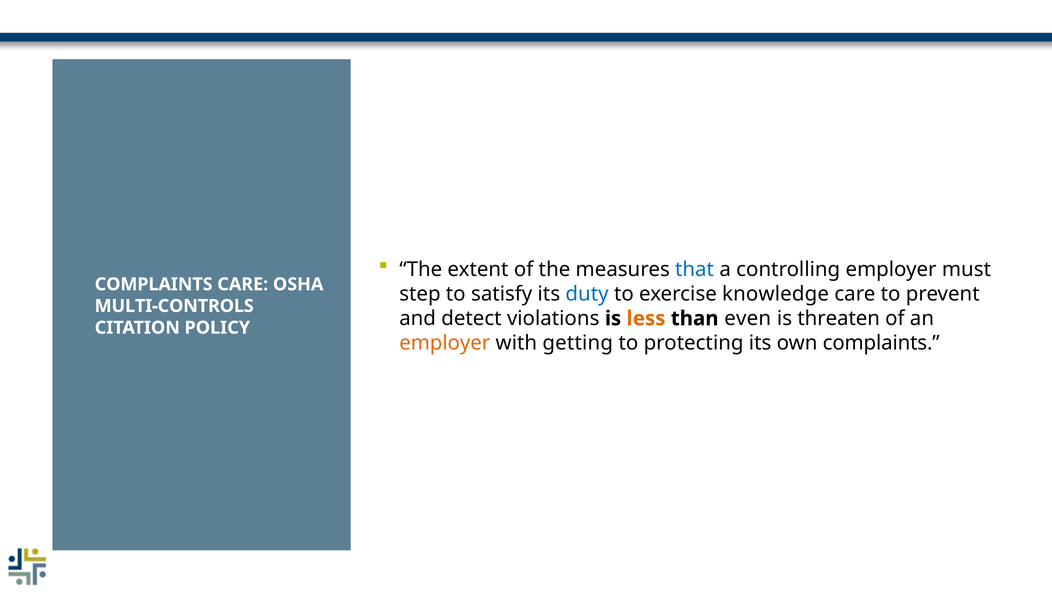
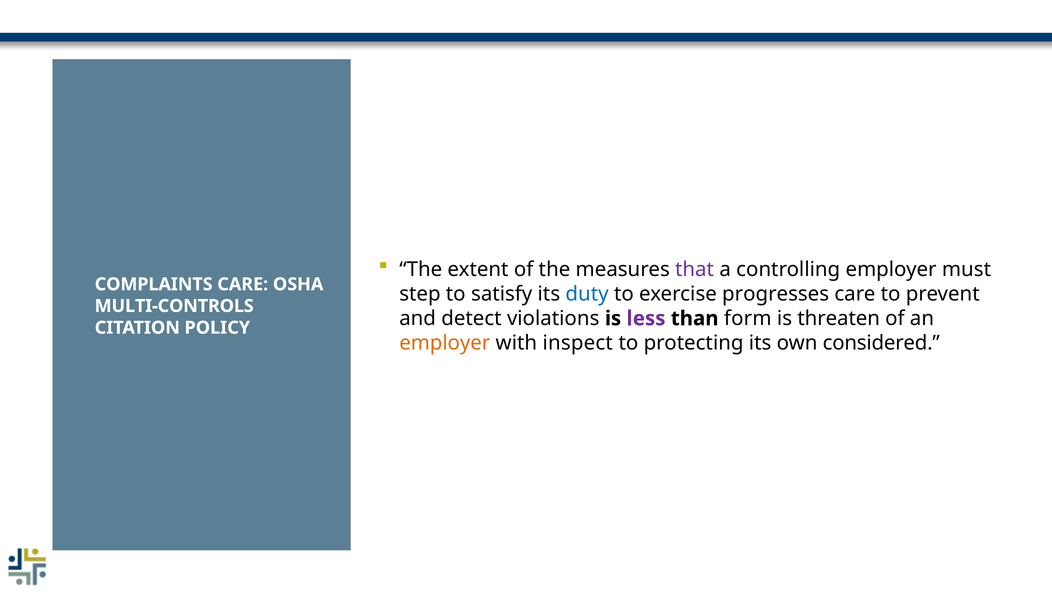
that colour: blue -> purple
knowledge: knowledge -> progresses
less colour: orange -> purple
even: even -> form
getting: getting -> inspect
own complaints: complaints -> considered
